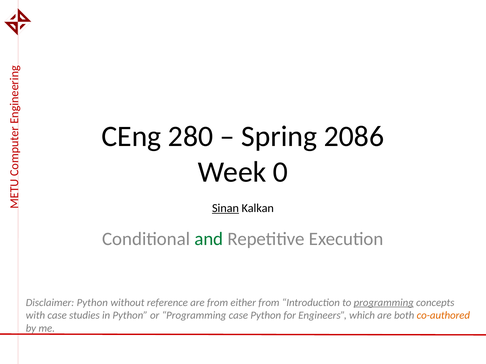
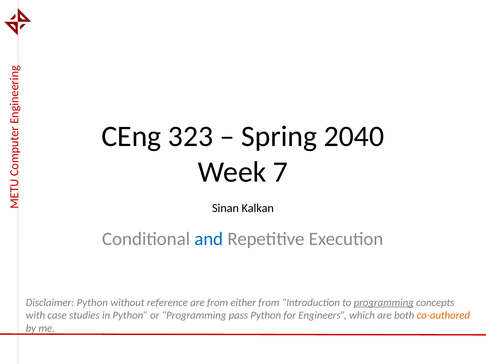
280: 280 -> 323
2086: 2086 -> 2040
0: 0 -> 7
Sinan underline: present -> none
and colour: green -> blue
Programming case: case -> pass
